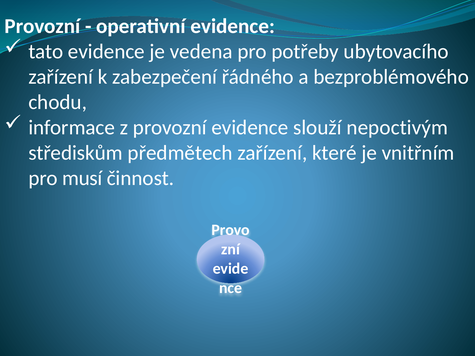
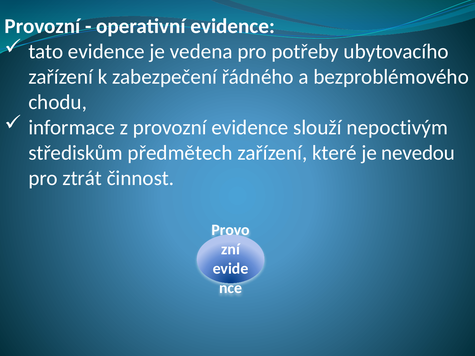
vnitřním: vnitřním -> nevedou
musí: musí -> ztrát
